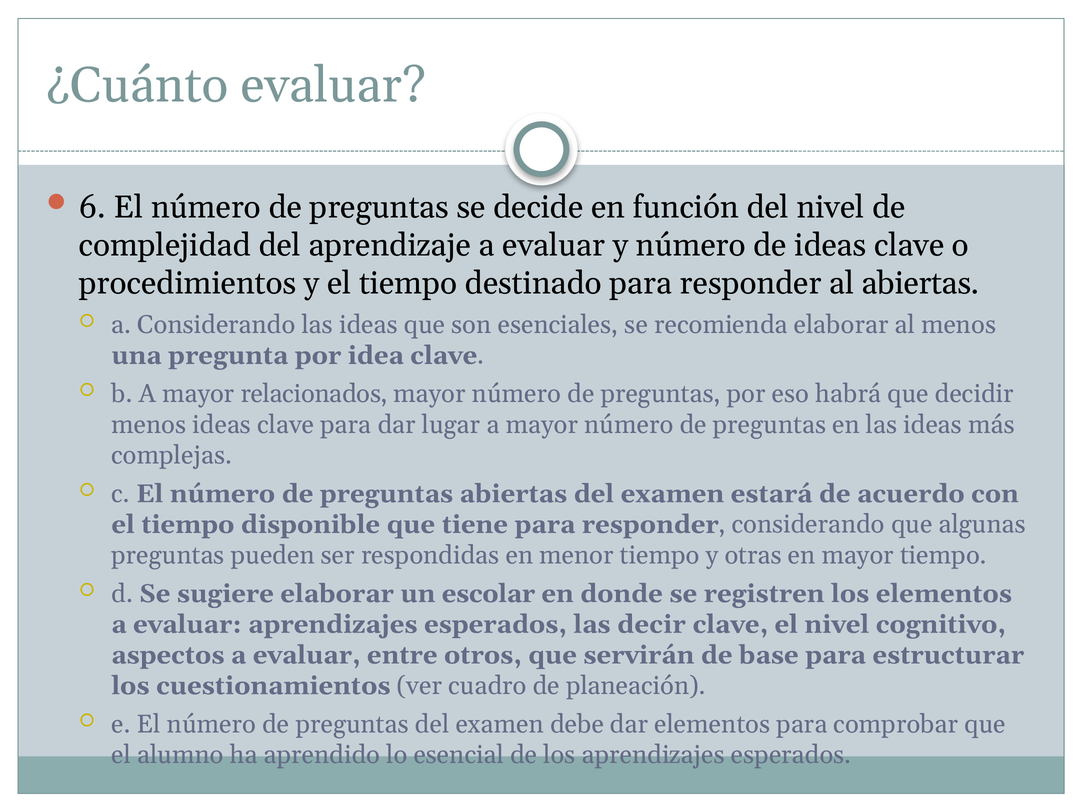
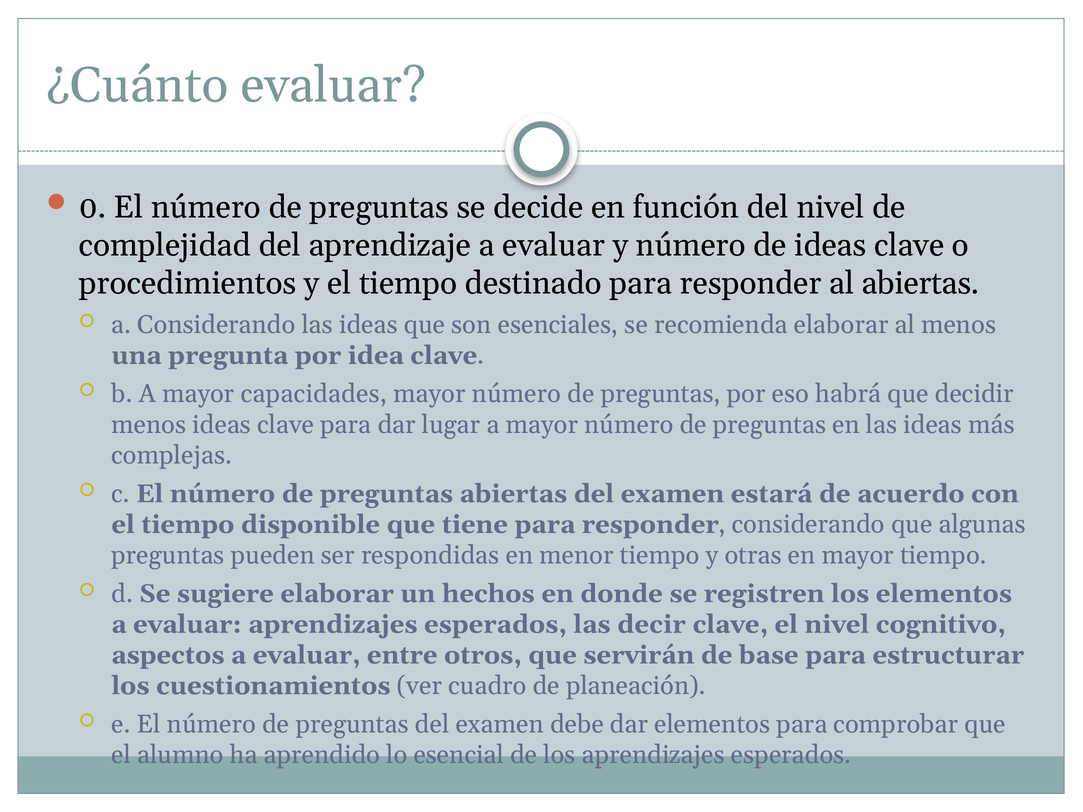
6: 6 -> 0
relacionados: relacionados -> capacidades
escolar: escolar -> hechos
